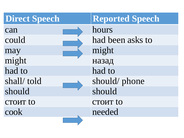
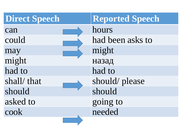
told: told -> that
phone: phone -> please
стоит at (16, 102): стоит -> asked
to стоит: стоит -> going
